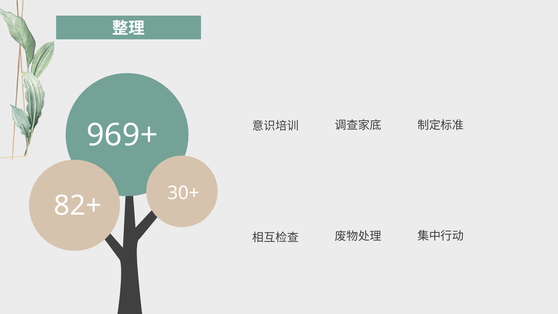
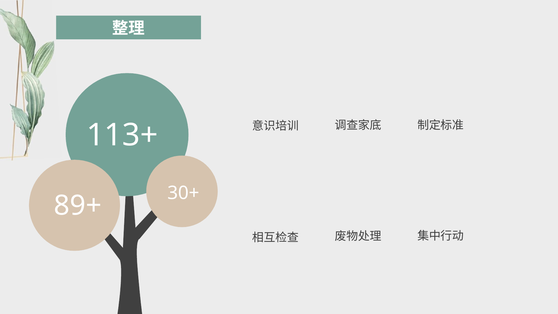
969+: 969+ -> 113+
82+: 82+ -> 89+
